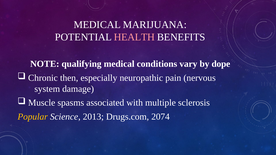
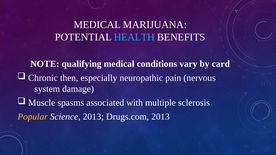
HEALTH colour: pink -> light blue
dope: dope -> card
Drugs.com 2074: 2074 -> 2013
